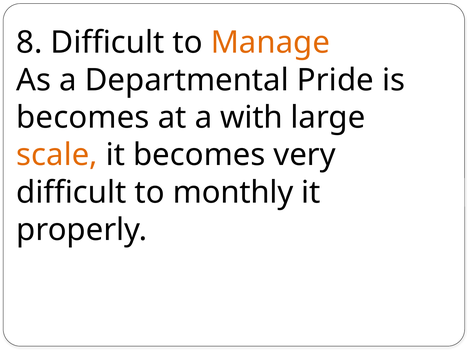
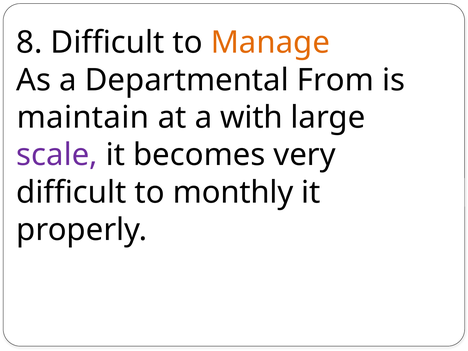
Pride: Pride -> From
becomes at (83, 118): becomes -> maintain
scale colour: orange -> purple
